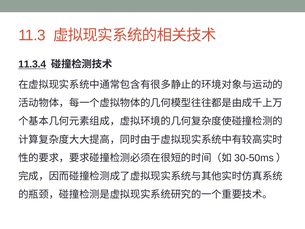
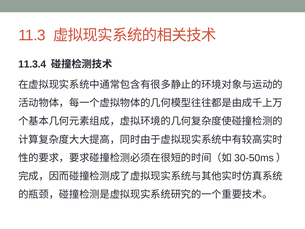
11.3.4 underline: present -> none
